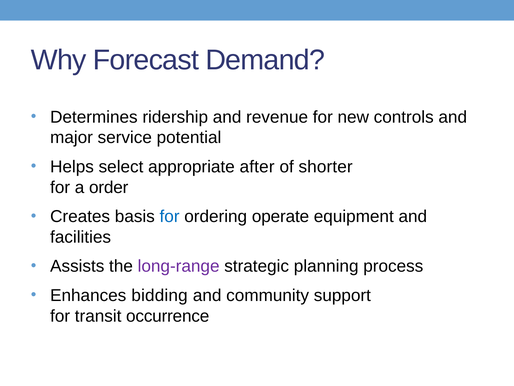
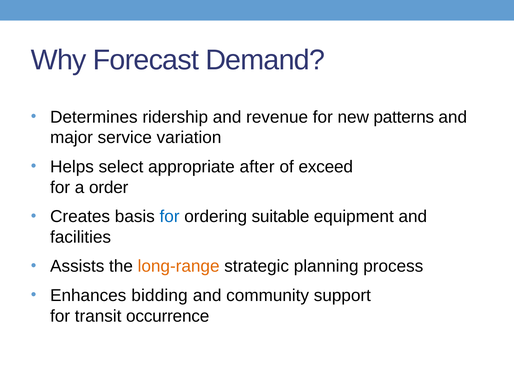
controls: controls -> patterns
potential: potential -> variation
shorter: shorter -> exceed
operate: operate -> suitable
long-range colour: purple -> orange
